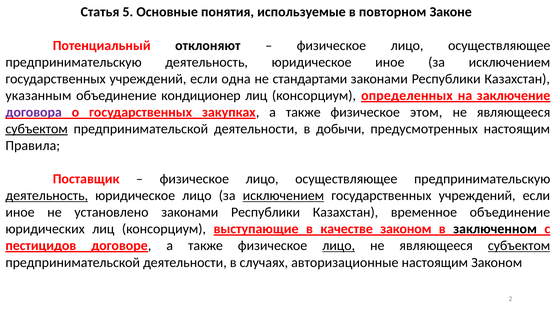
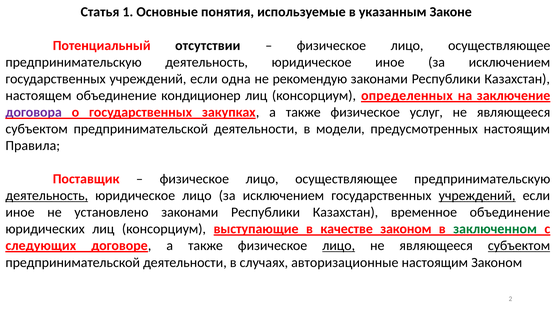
5: 5 -> 1
повторном: повторном -> указанным
отклоняют: отклоняют -> отсутствии
стандартами: стандартами -> рекомендую
указанным: указанным -> настоящем
этом: этом -> услуг
субъектом at (37, 129) underline: present -> none
добычи: добычи -> модели
исключением at (283, 196) underline: present -> none
учреждений at (477, 196) underline: none -> present
заключенном colour: black -> green
пестицидов: пестицидов -> следующих
